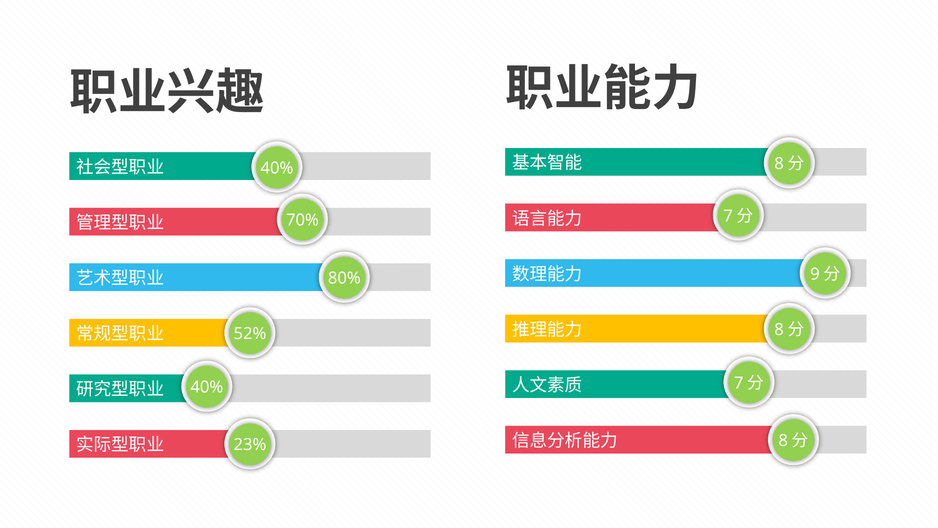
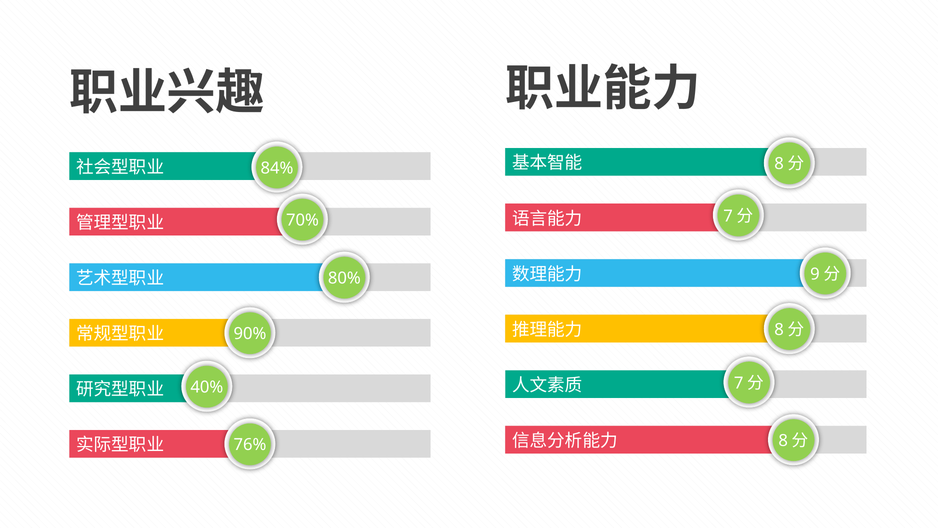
40% at (277, 168): 40% -> 84%
52%: 52% -> 90%
23%: 23% -> 76%
